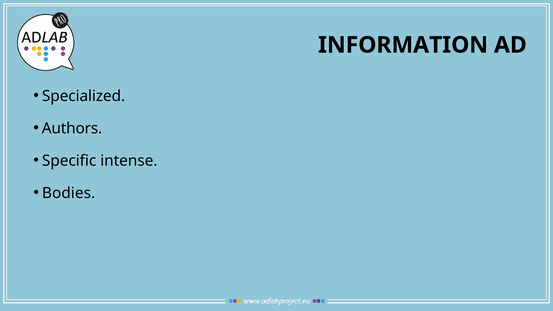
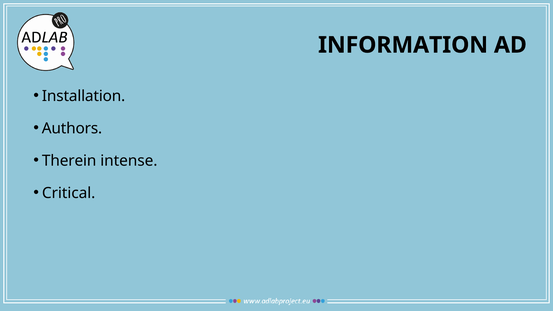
Specialized: Specialized -> Installation
Specific: Specific -> Therein
Bodies: Bodies -> Critical
